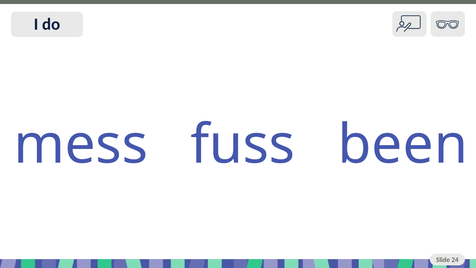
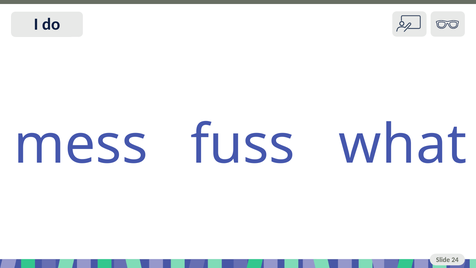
been: been -> what
